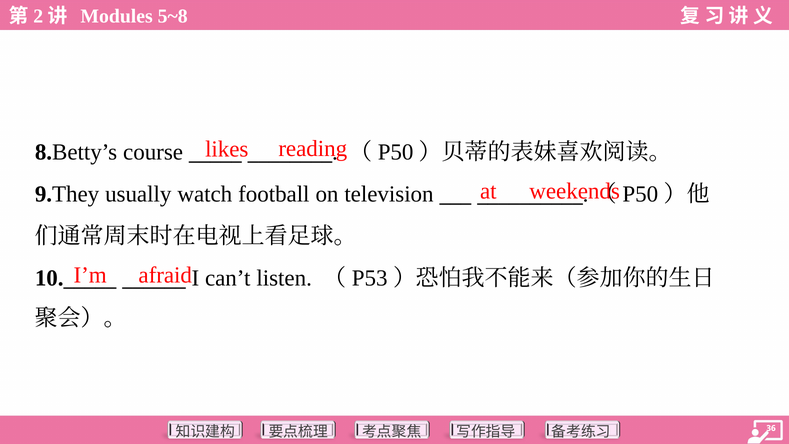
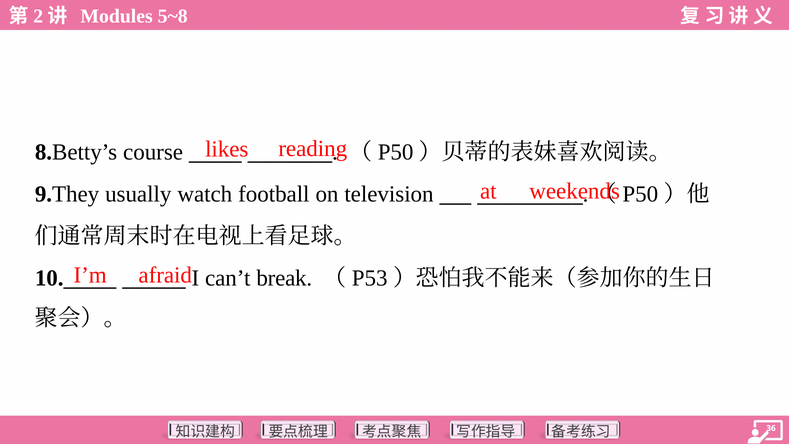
listen: listen -> break
